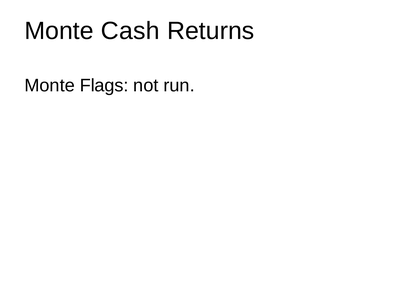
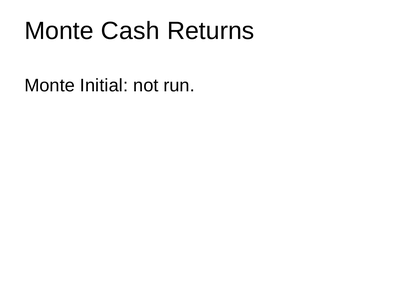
Flags: Flags -> Initial
